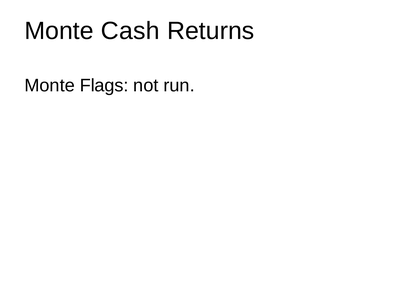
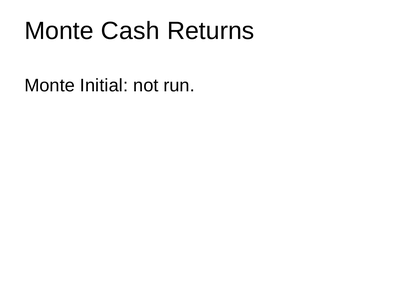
Flags: Flags -> Initial
